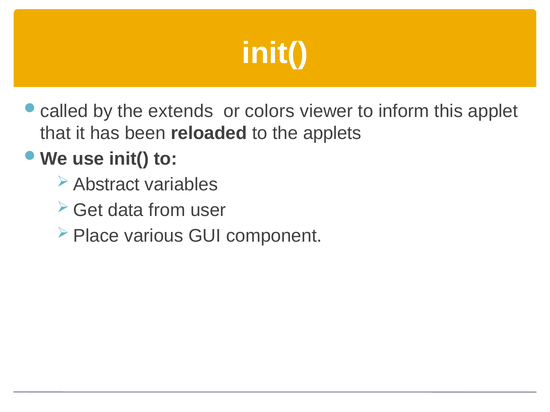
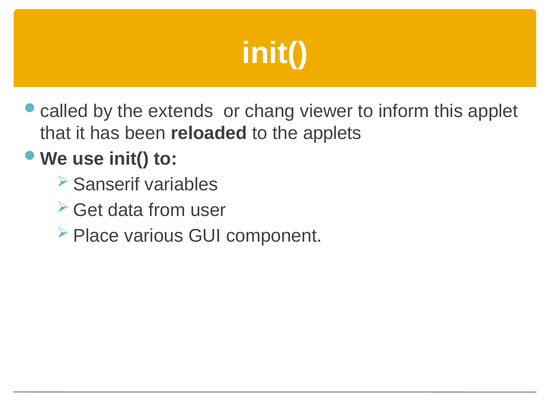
colors: colors -> chang
Abstract: Abstract -> Sanserif
